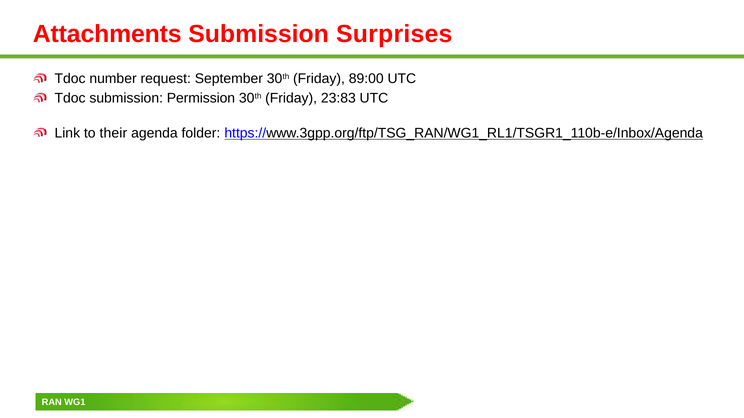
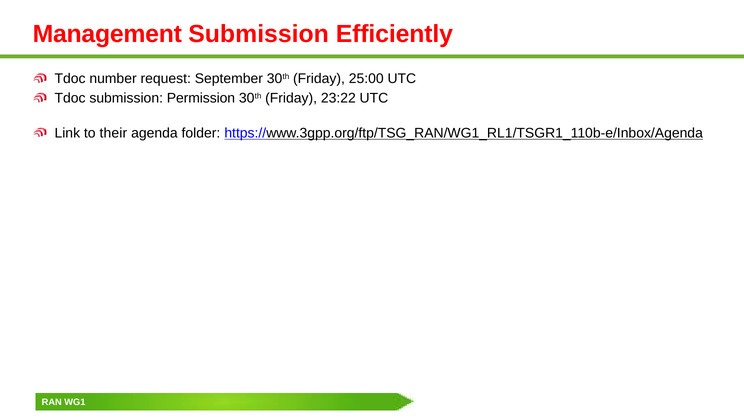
Attachments: Attachments -> Management
Surprises: Surprises -> Efficiently
89:00: 89:00 -> 25:00
23:83: 23:83 -> 23:22
